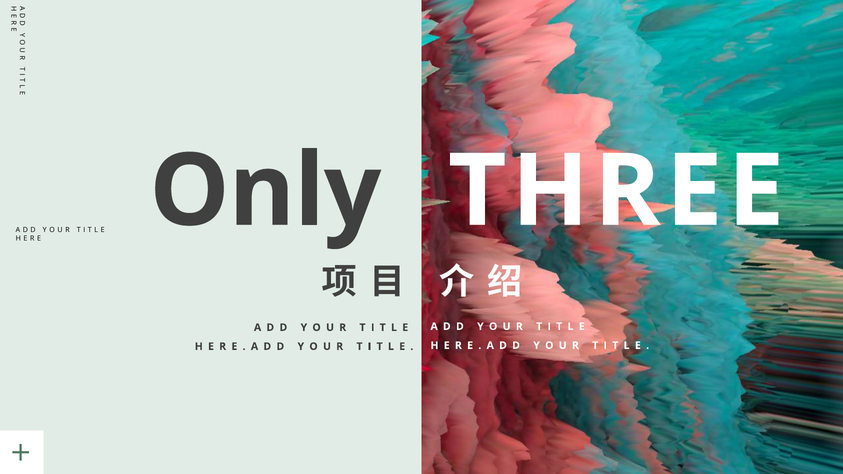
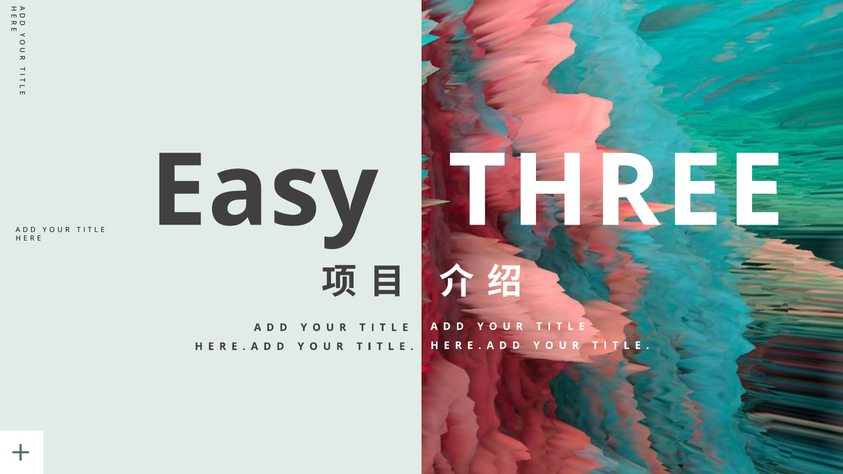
Only: Only -> Easy
